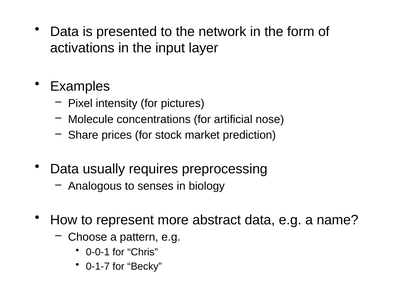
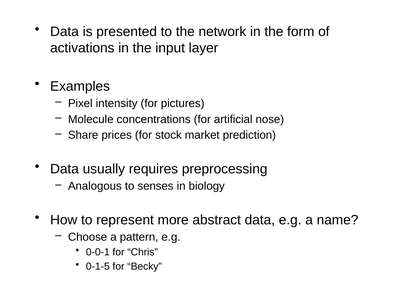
0-1-7: 0-1-7 -> 0-1-5
